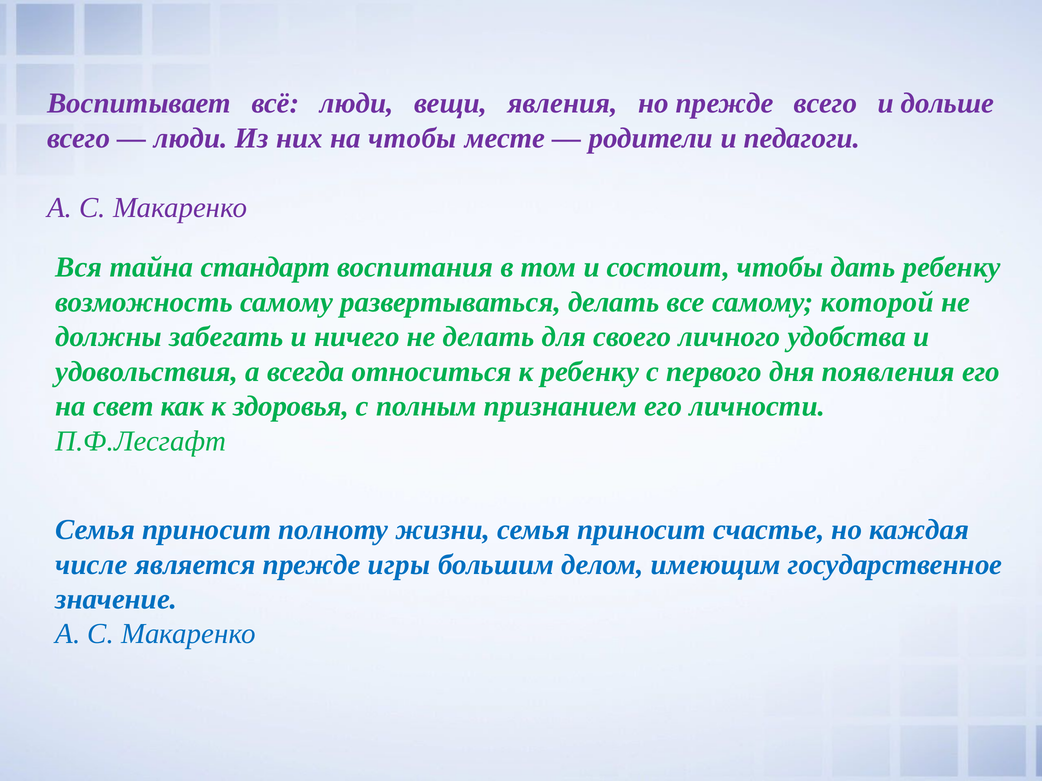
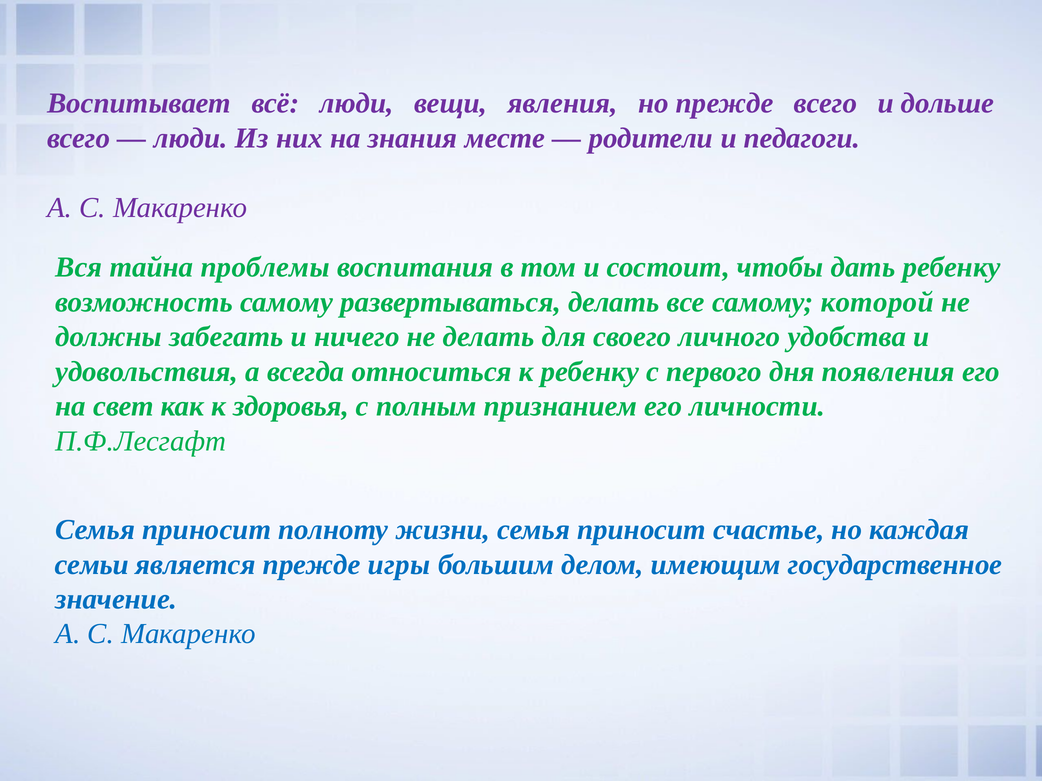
на чтобы: чтобы -> знания
стандарт: стандарт -> проблемы
числе: числе -> семьи
